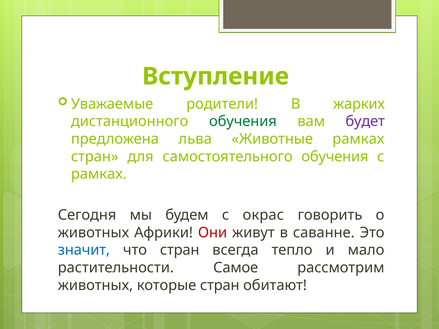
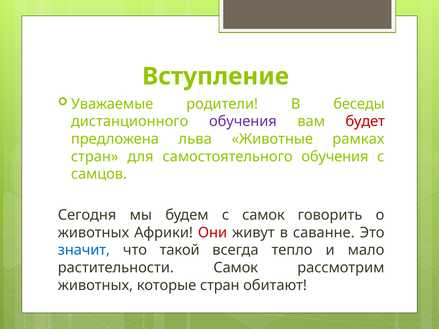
жарких: жарких -> беседы
обучения at (243, 122) colour: green -> purple
будет colour: purple -> red
рамках at (99, 174): рамках -> самцов
с окрас: окрас -> самок
что стран: стран -> такой
растительности Самое: Самое -> Самок
